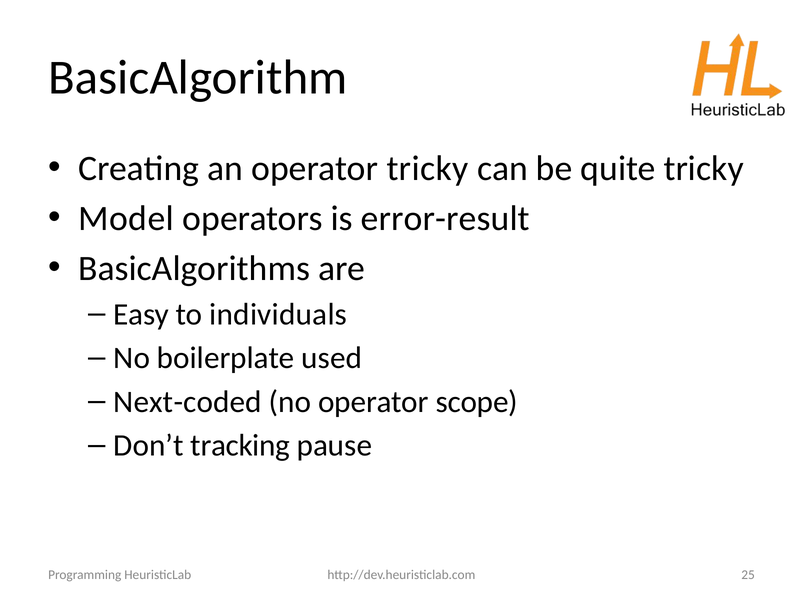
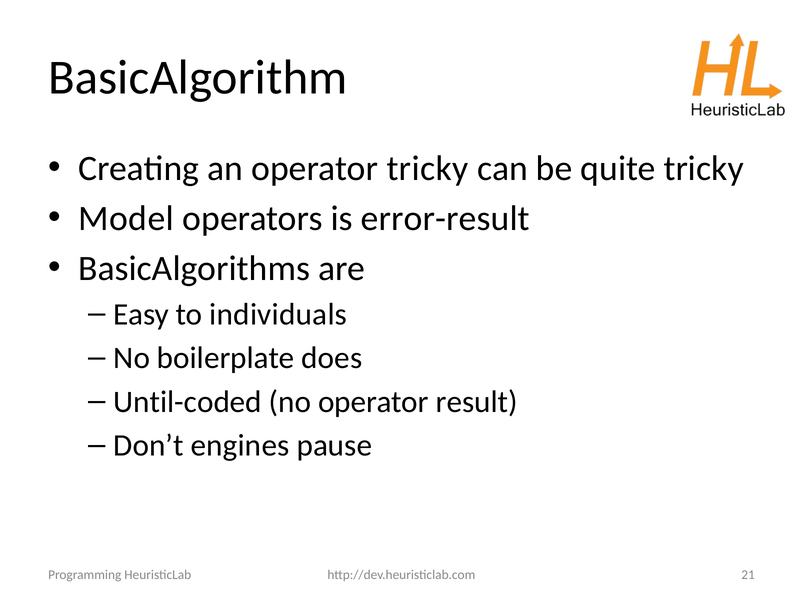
used: used -> does
Next-coded: Next-coded -> Until-coded
scope: scope -> result
tracking: tracking -> engines
25: 25 -> 21
